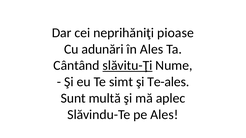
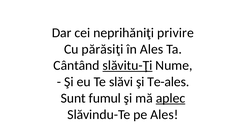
pioase: pioase -> privire
adunări: adunări -> părăsiţi
simt: simt -> slăvi
multă: multă -> fumul
aplec underline: none -> present
